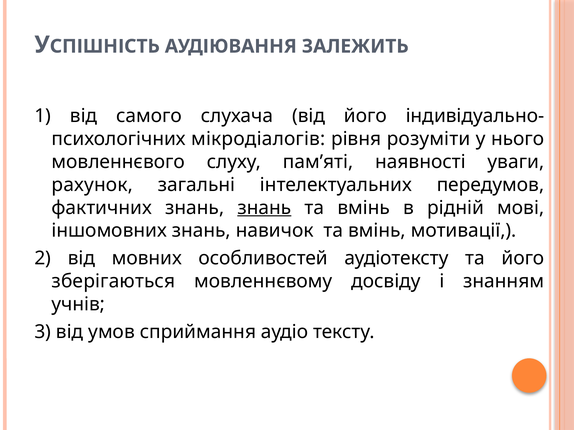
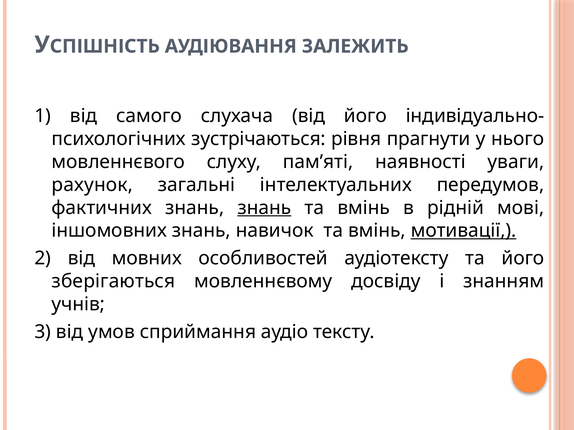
мікродіалогів: мікродіалогів -> зустрічаються
розуміти: розуміти -> прагнути
мотивації underline: none -> present
